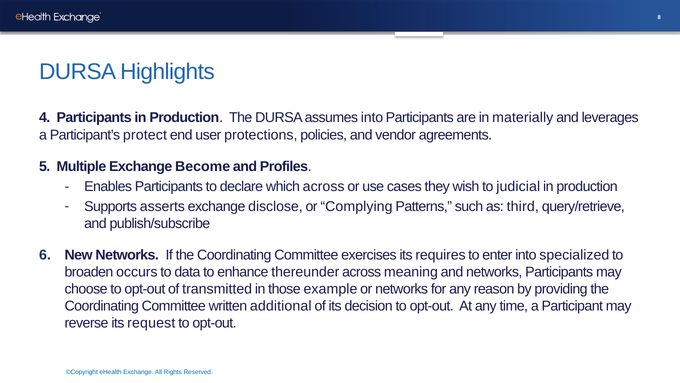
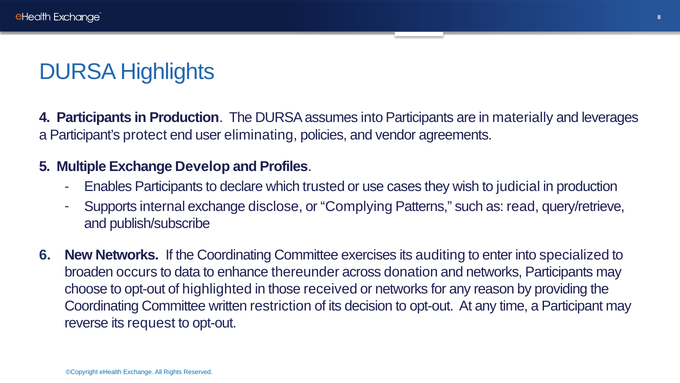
protections: protections -> eliminating
Become: Become -> Develop
which across: across -> trusted
asserts: asserts -> internal
third: third -> read
requires: requires -> auditing
meaning: meaning -> donation
transmitted: transmitted -> highlighted
example: example -> received
additional: additional -> restriction
